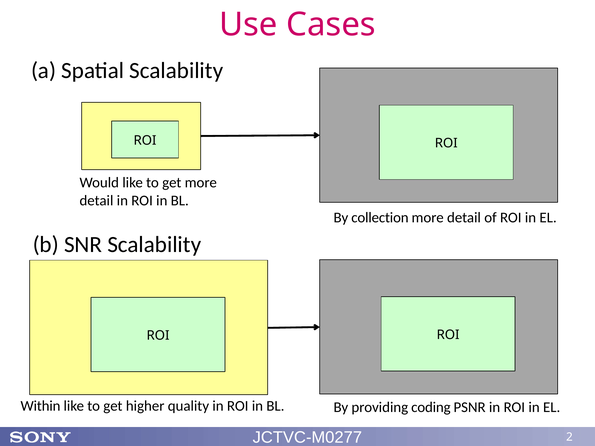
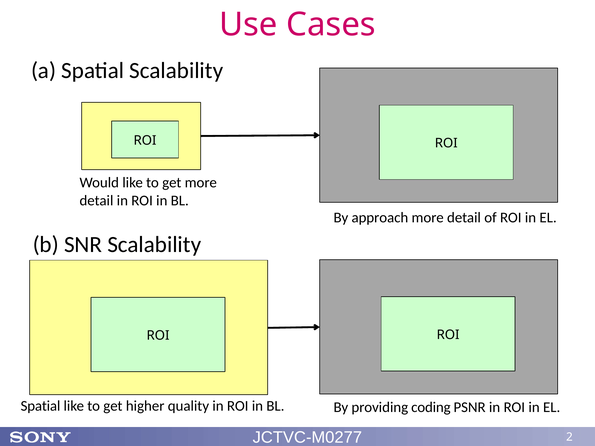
collection: collection -> approach
Within at (40, 406): Within -> Spatial
